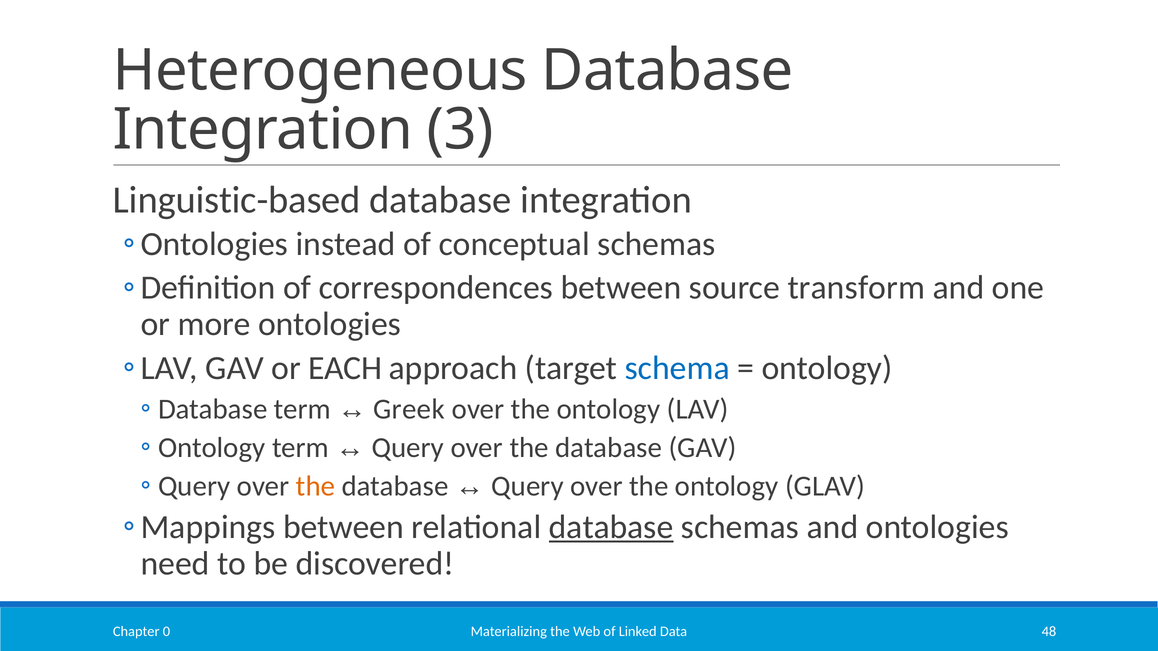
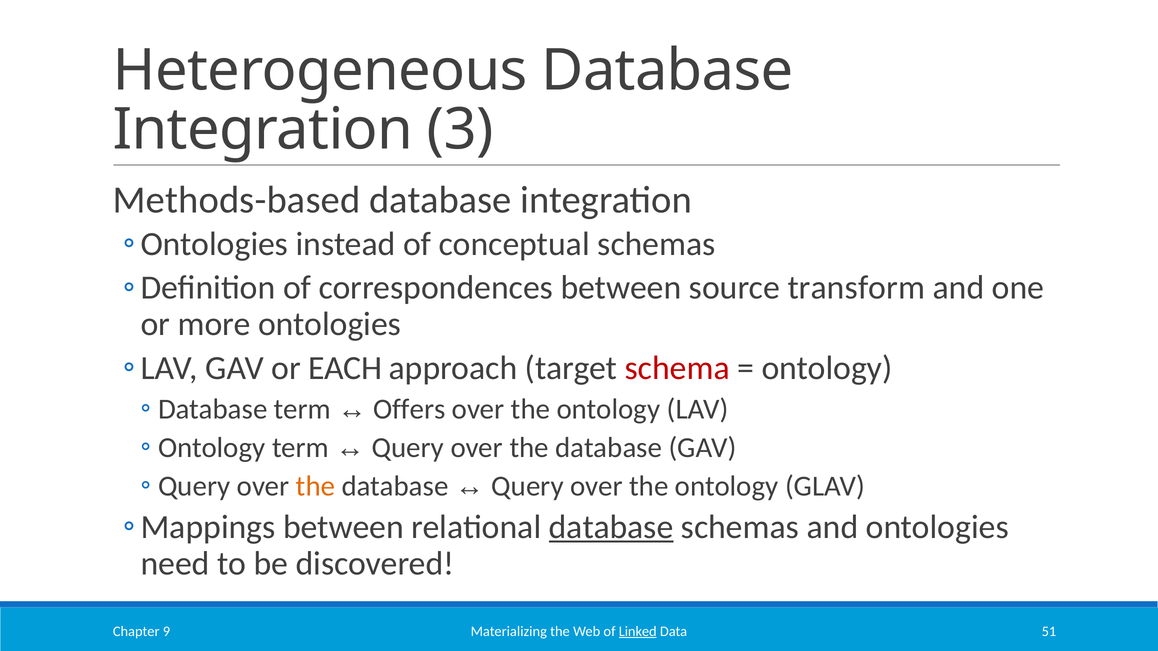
Linguistic-based: Linguistic-based -> Methods-based
schema colour: blue -> red
Greek: Greek -> Offers
Linked underline: none -> present
48: 48 -> 51
0: 0 -> 9
